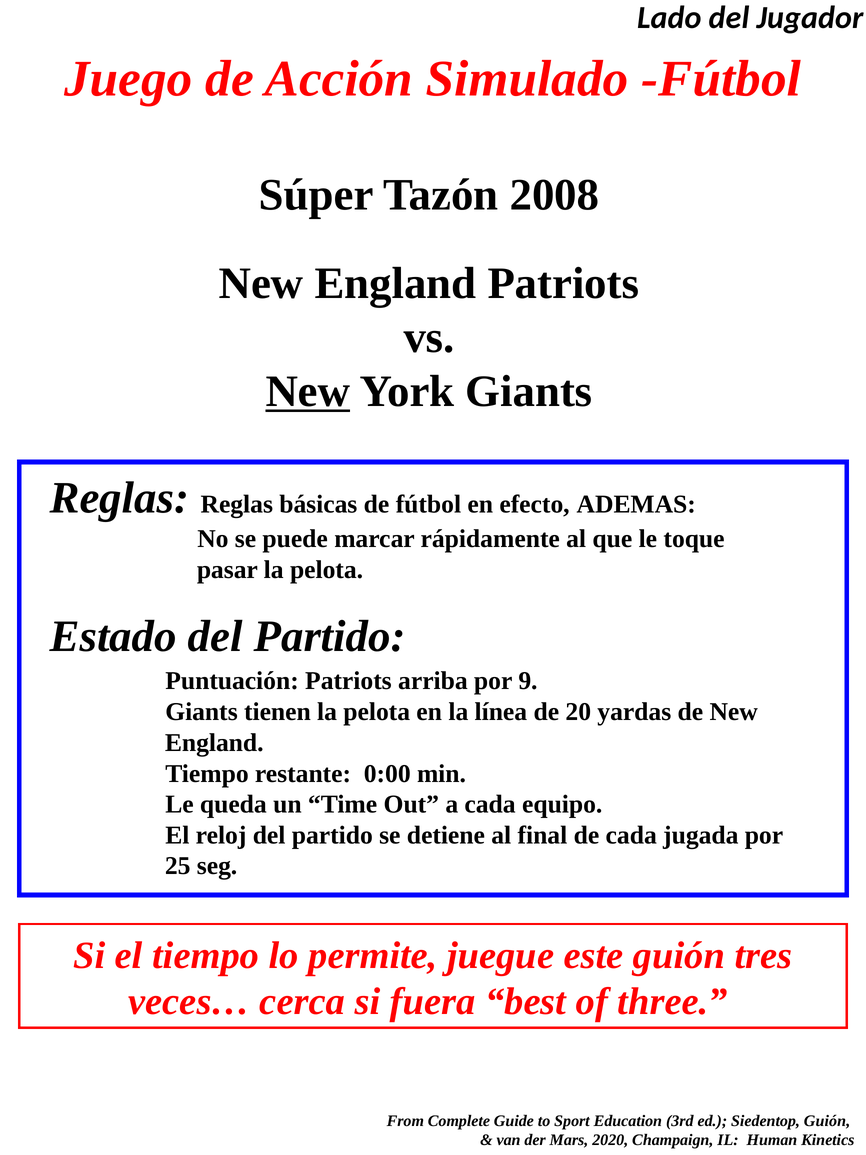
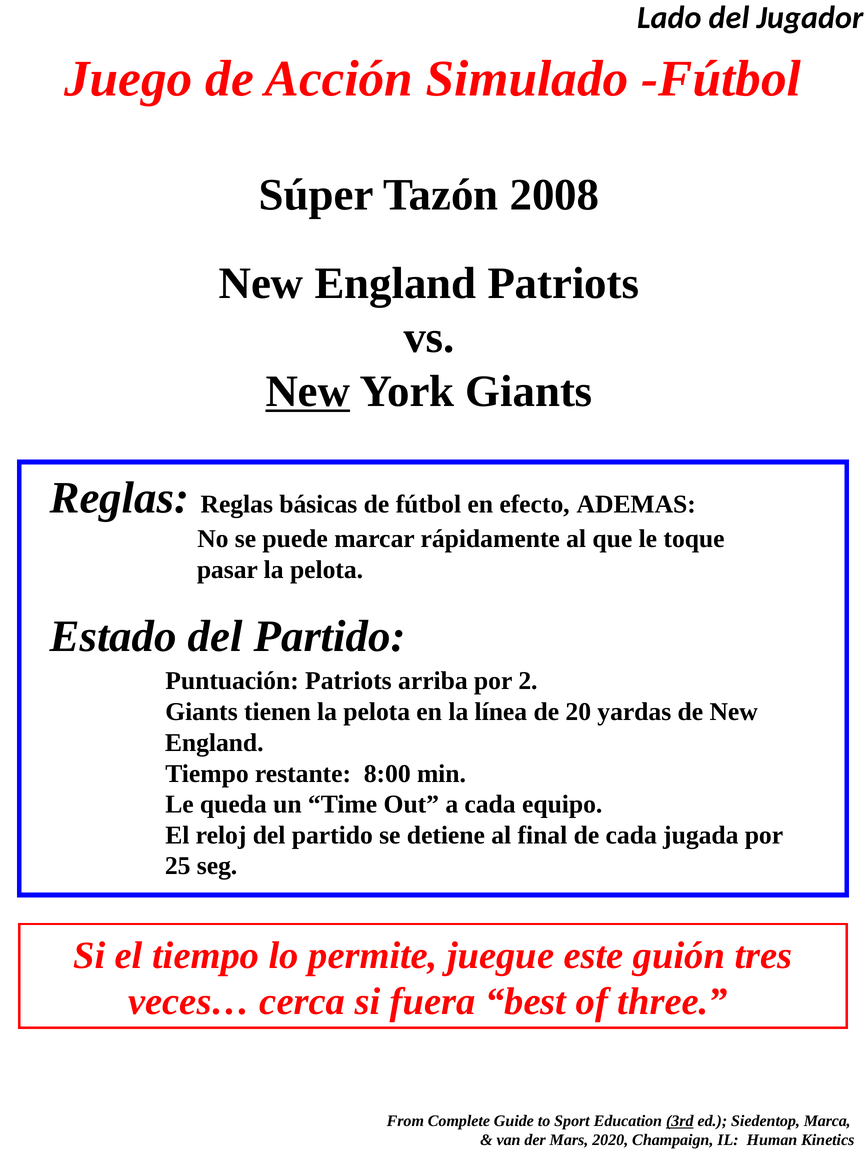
9: 9 -> 2
0:00: 0:00 -> 8:00
3rd underline: none -> present
Siedentop Guión: Guión -> Marca
